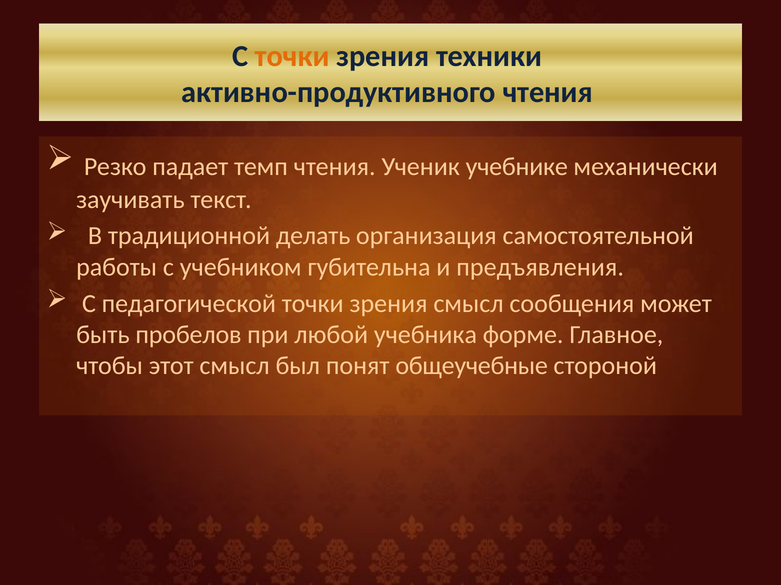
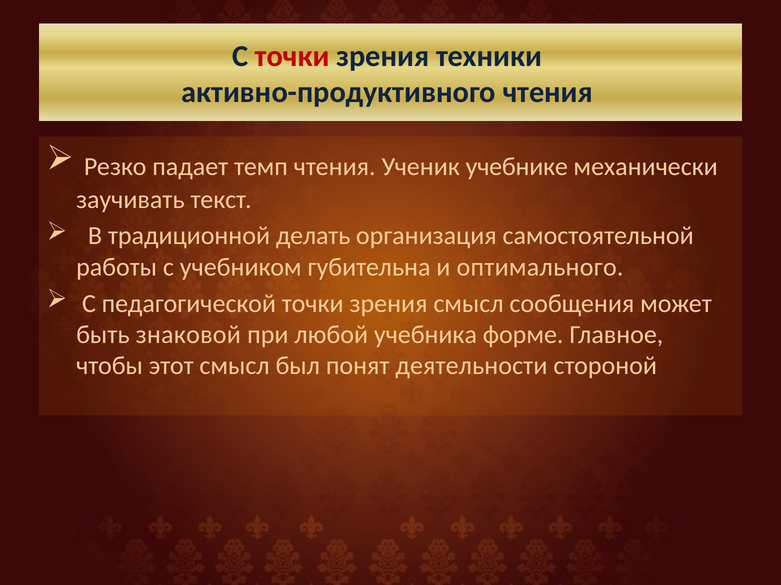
точки at (292, 56) colour: orange -> red
предъявления: предъявления -> оптимального
пробелов: пробелов -> знаковой
общеучебные: общеучебные -> деятельности
